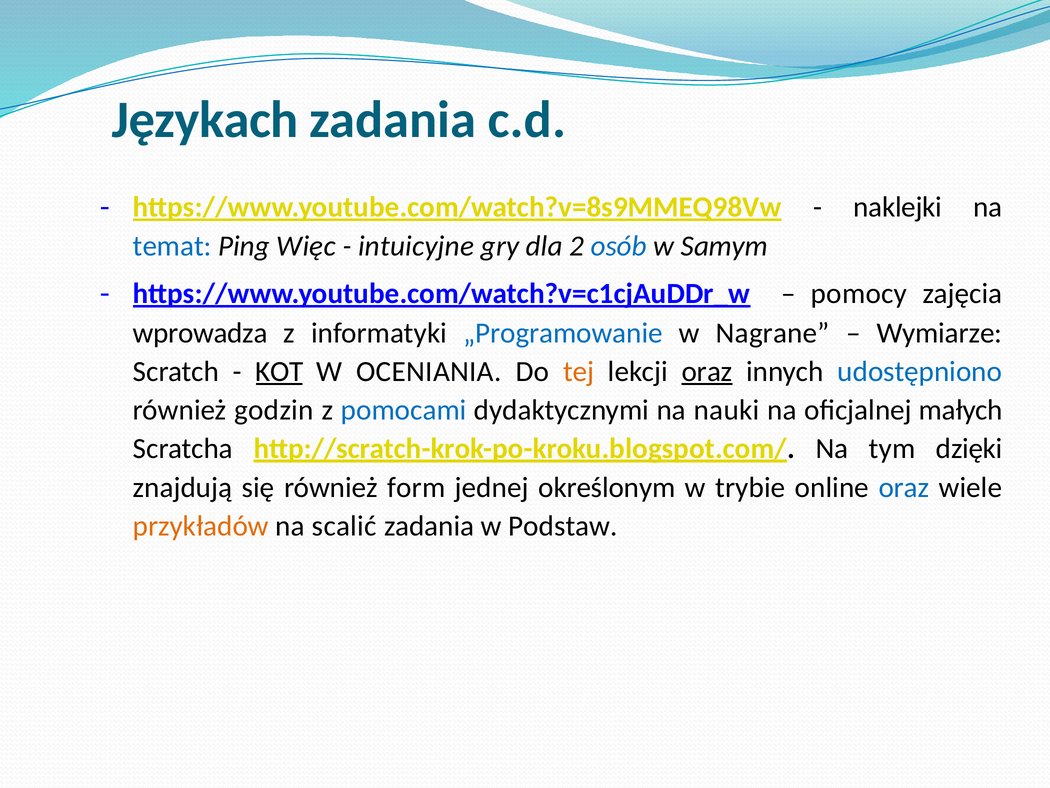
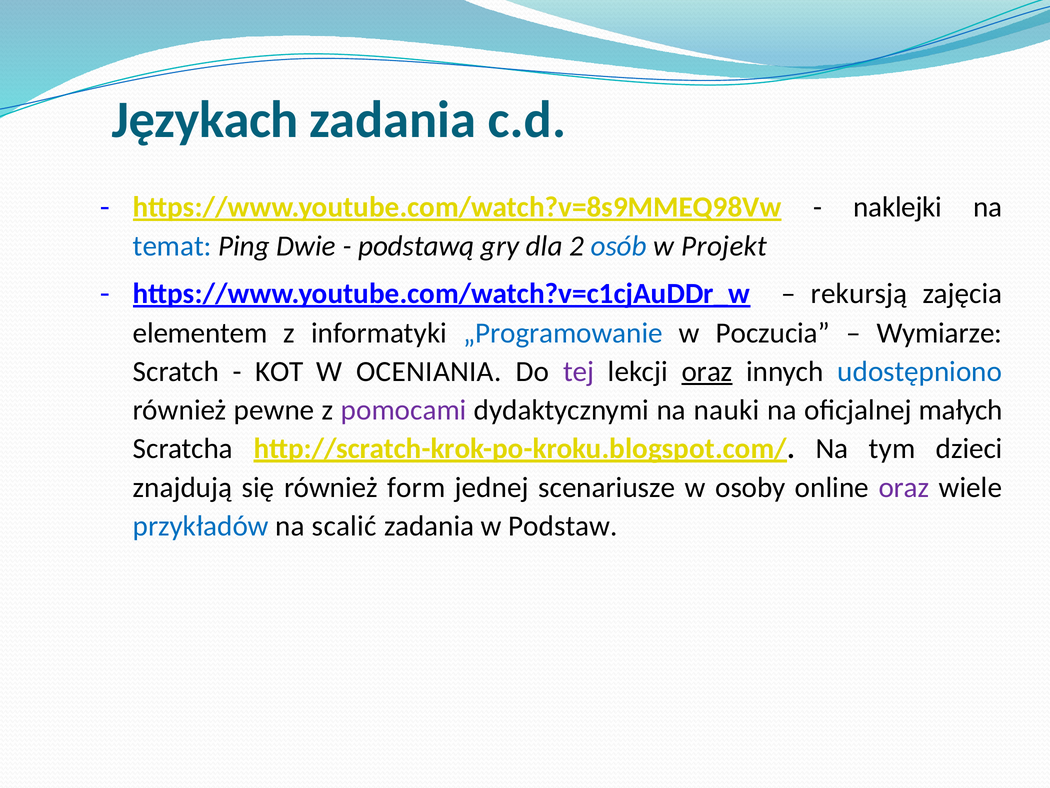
Więc: Więc -> Dwie
intuicyjne: intuicyjne -> podstawą
Samym: Samym -> Projekt
pomocy: pomocy -> rekursją
wprowadza: wprowadza -> elementem
Nagrane: Nagrane -> Poczucia
KOT underline: present -> none
tej colour: orange -> purple
godzin: godzin -> pewne
pomocami colour: blue -> purple
dzięki: dzięki -> dzieci
określonym: określonym -> scenariusze
trybie: trybie -> osoby
oraz at (904, 487) colour: blue -> purple
przykładów colour: orange -> blue
